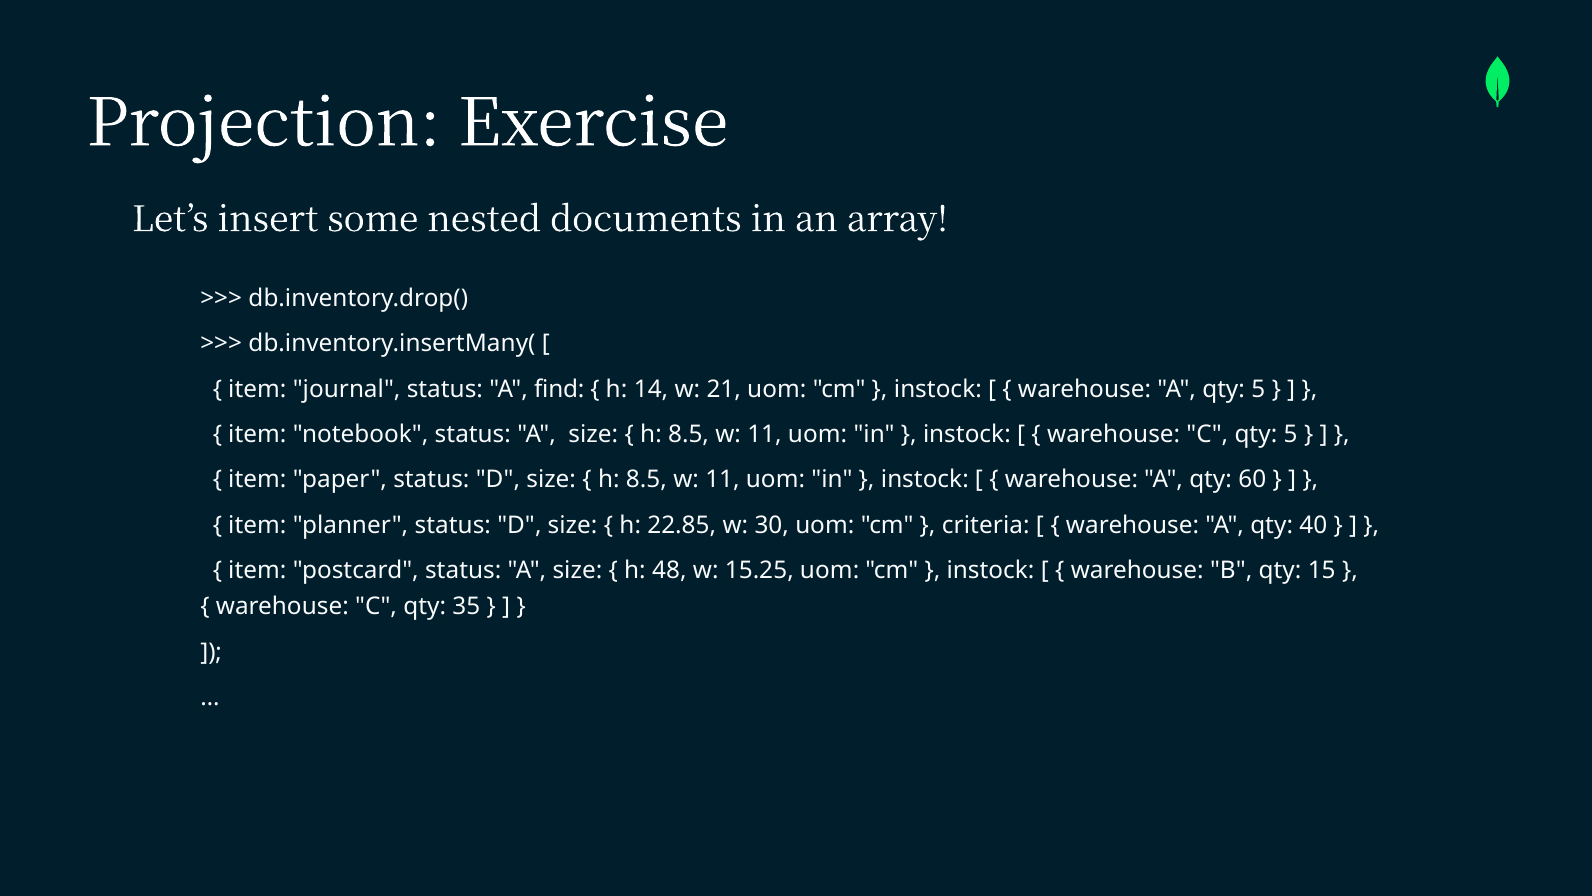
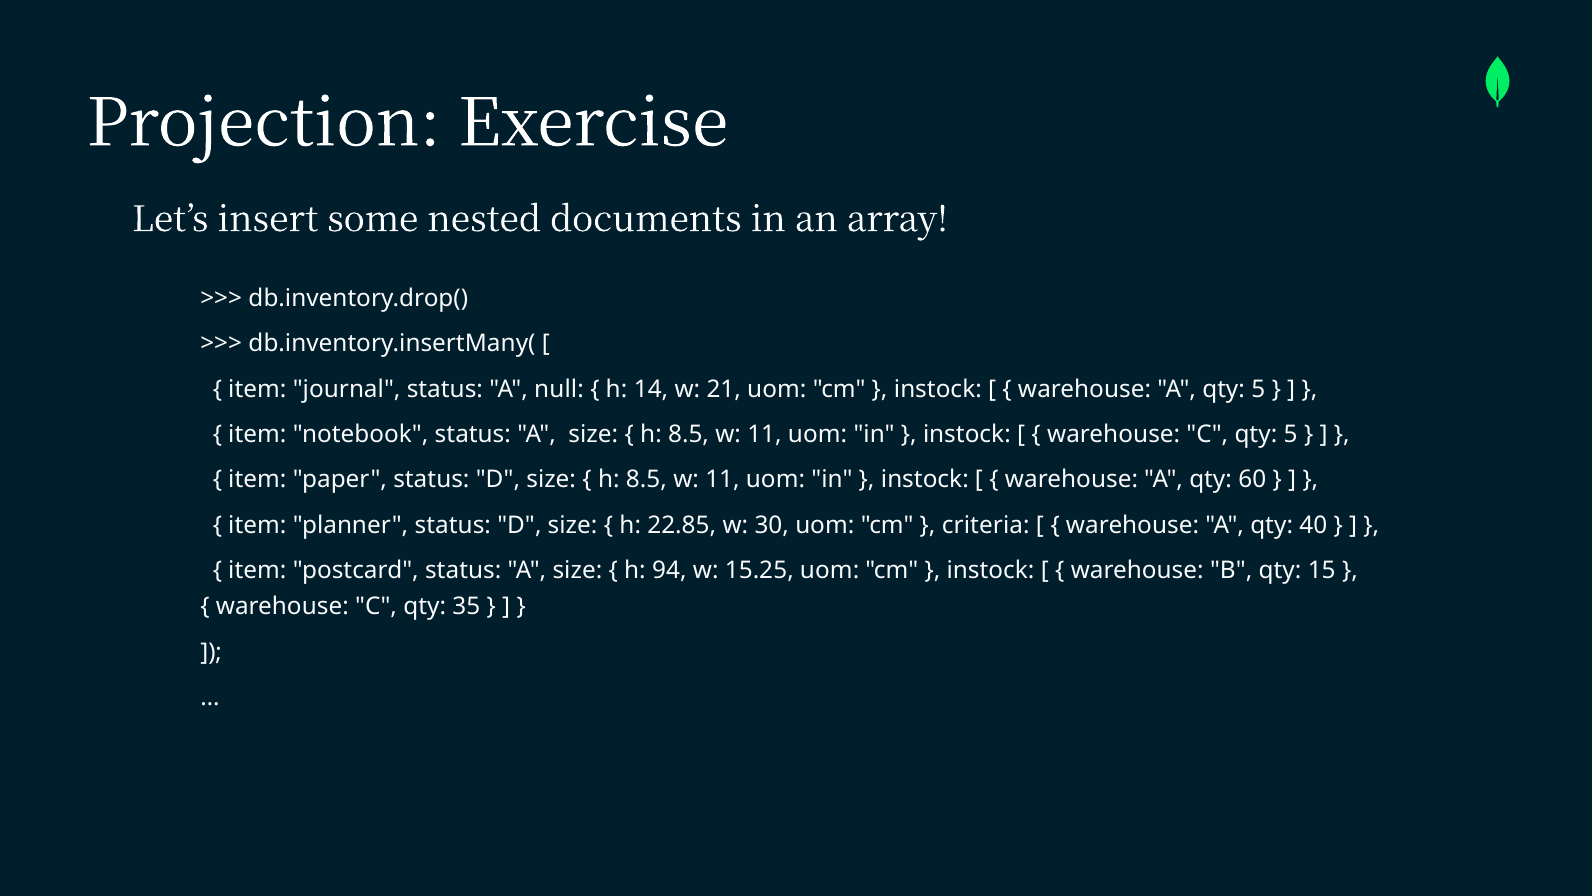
find: find -> null
48: 48 -> 94
